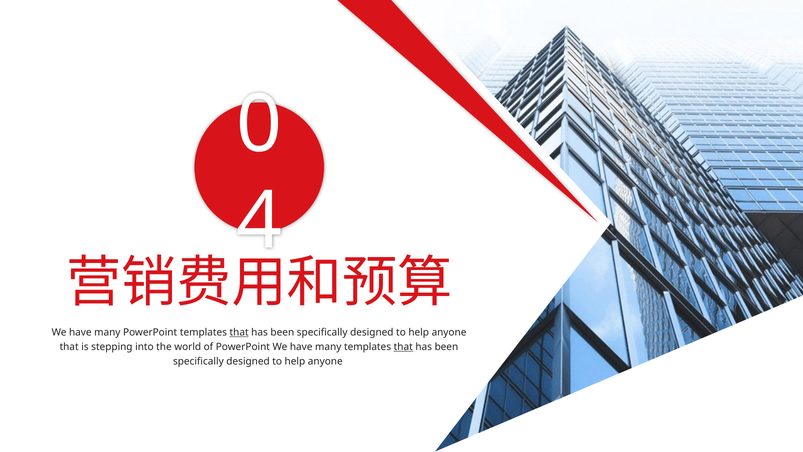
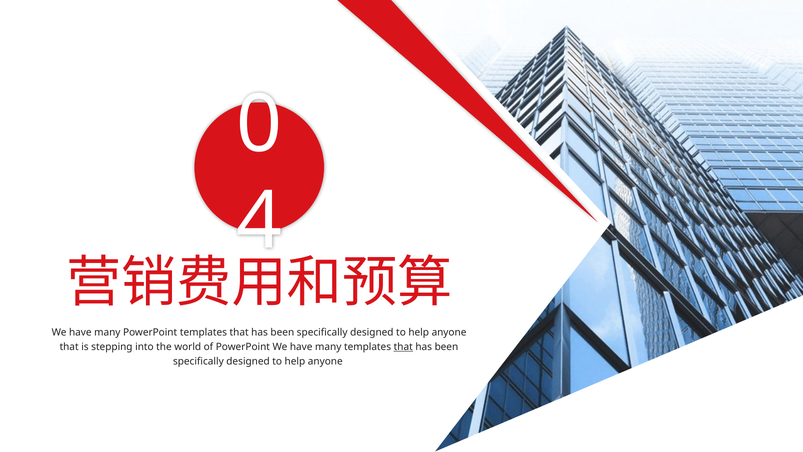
that at (239, 332) underline: present -> none
